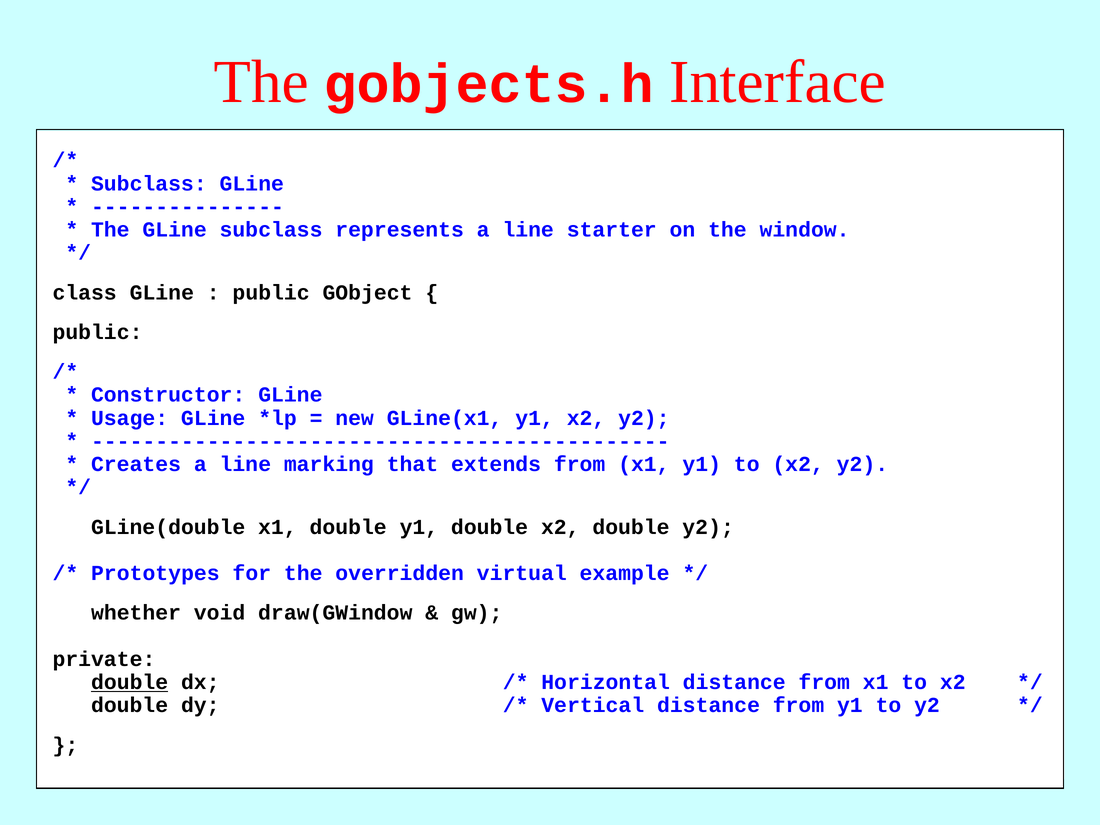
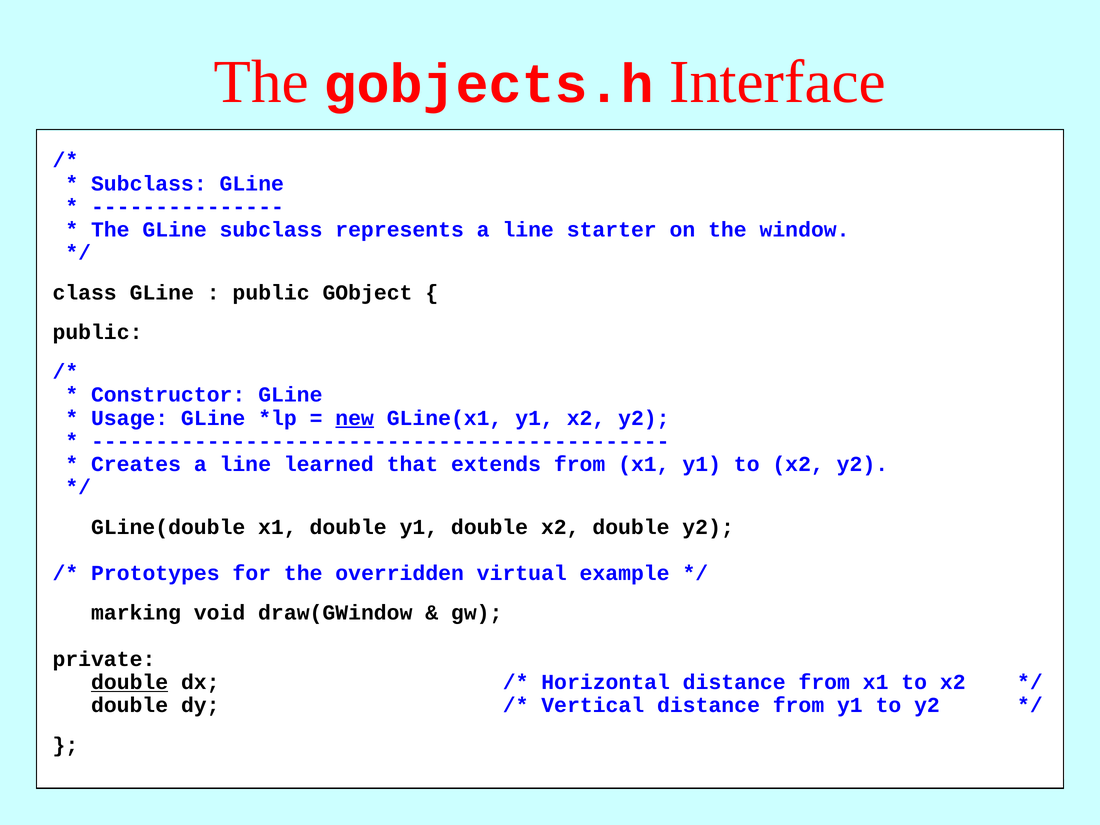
new underline: none -> present
marking: marking -> learned
whether: whether -> marking
